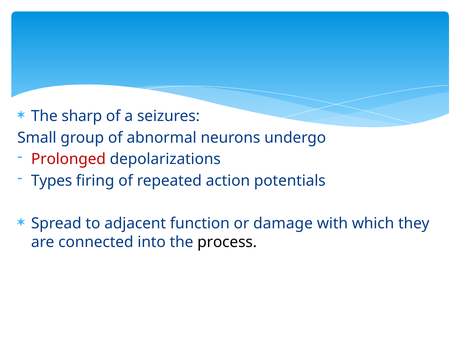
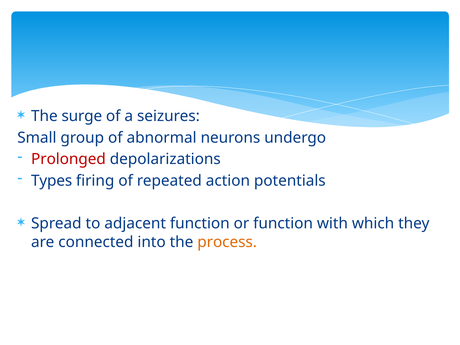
sharp: sharp -> surge
or damage: damage -> function
process colour: black -> orange
